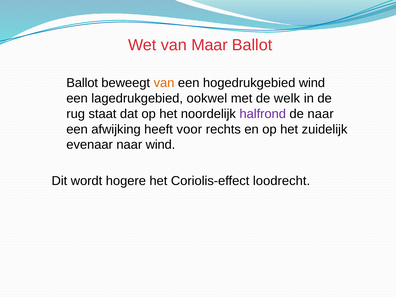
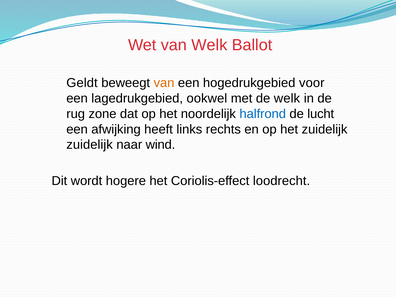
van Maar: Maar -> Welk
Ballot at (82, 83): Ballot -> Geldt
hogedrukgebied wind: wind -> voor
staat: staat -> zone
halfrond colour: purple -> blue
de naar: naar -> lucht
voor: voor -> links
evenaar at (90, 145): evenaar -> zuidelijk
